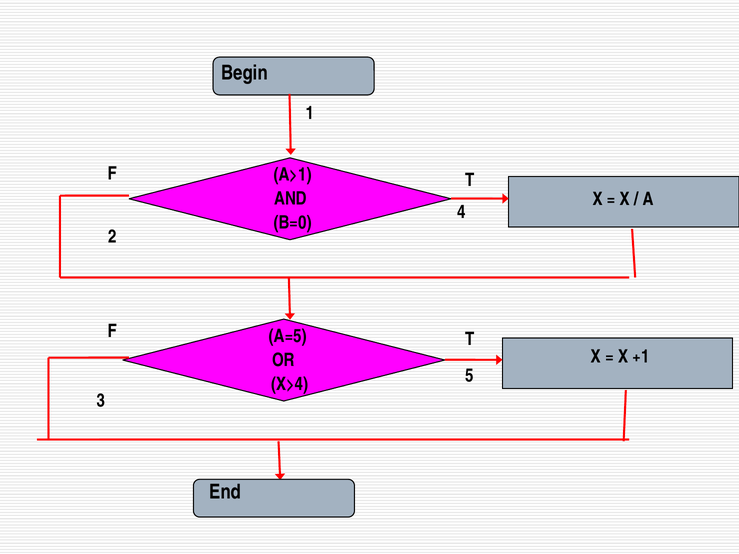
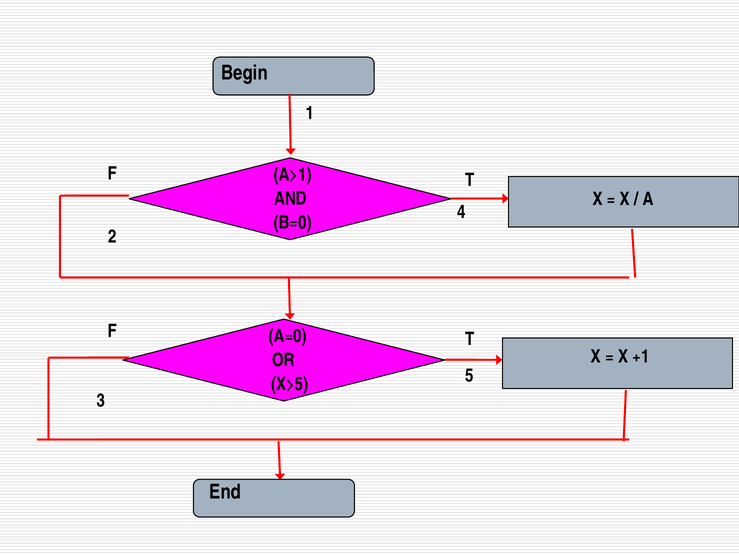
A=5: A=5 -> A=0
X>4: X>4 -> X>5
